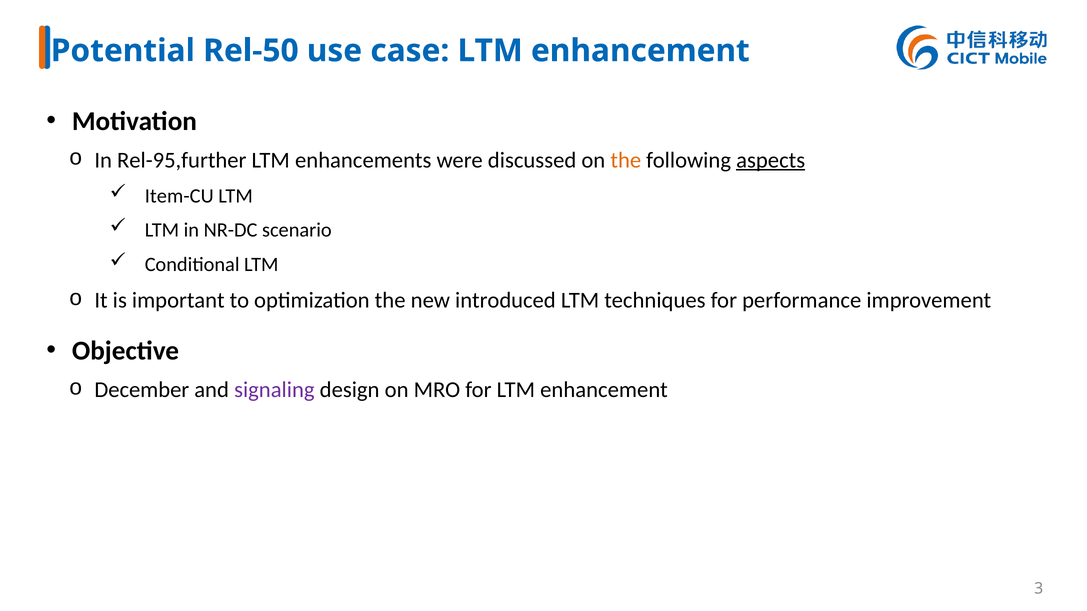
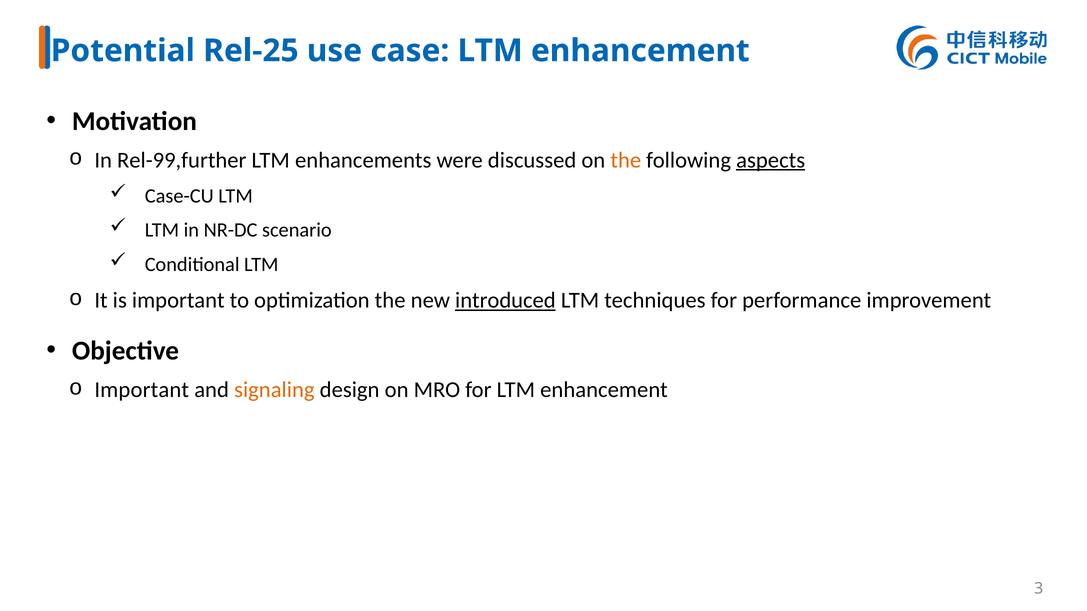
Rel-50: Rel-50 -> Rel-25
Rel-95,further: Rel-95,further -> Rel-99,further
Item-CU: Item-CU -> Case-CU
introduced underline: none -> present
December at (142, 390): December -> Important
signaling colour: purple -> orange
